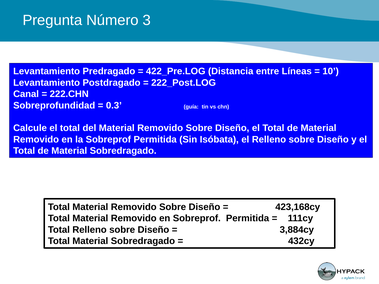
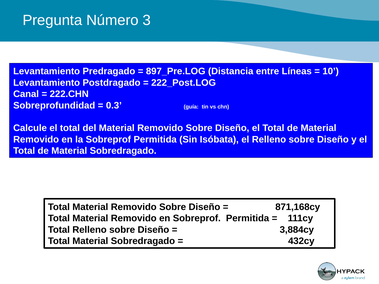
422_Pre.LOG: 422_Pre.LOG -> 897_Pre.LOG
423,168cy: 423,168cy -> 871,168cy
